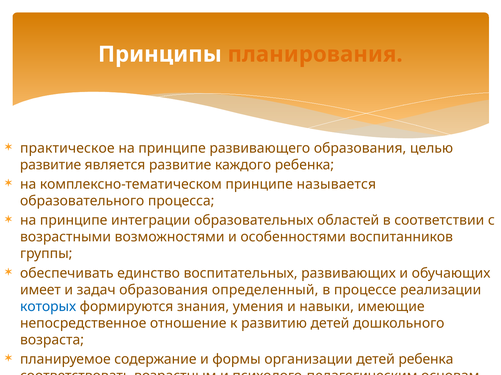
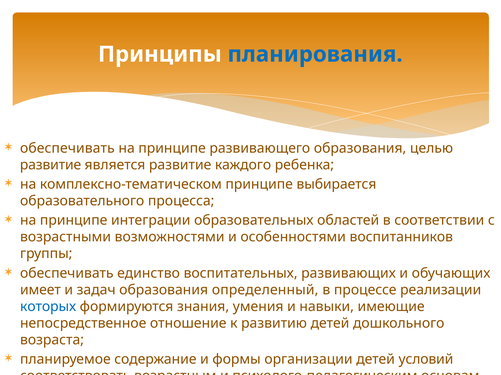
планирования colour: orange -> blue
практическое at (67, 148): практическое -> обеспечивать
называется: называется -> выбирается
детей ребенка: ребенка -> условий
